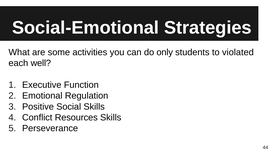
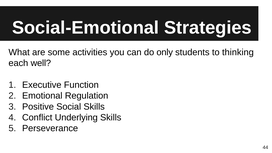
violated: violated -> thinking
Resources: Resources -> Underlying
